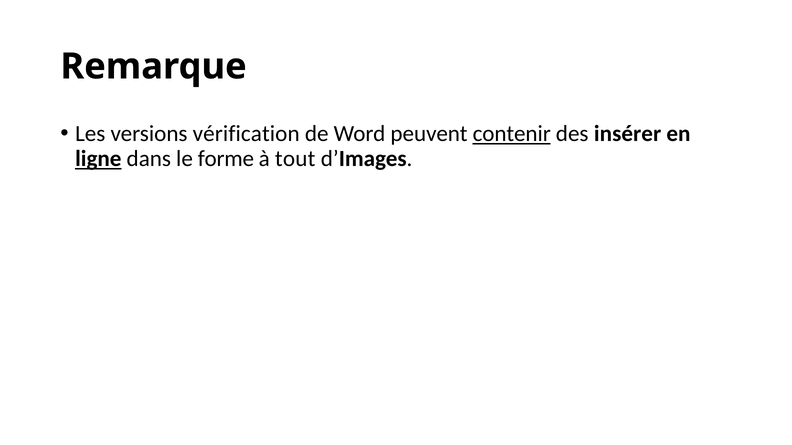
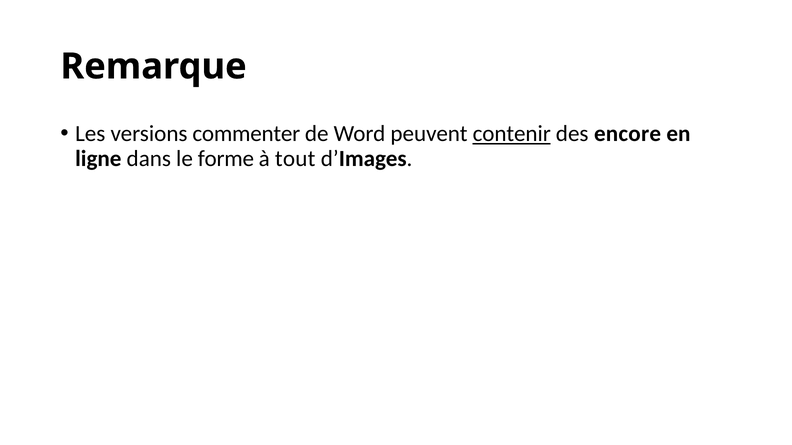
vérification: vérification -> commenter
insérer: insérer -> encore
ligne underline: present -> none
